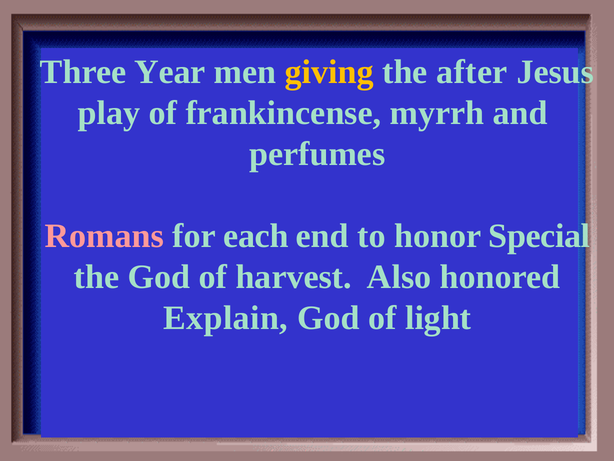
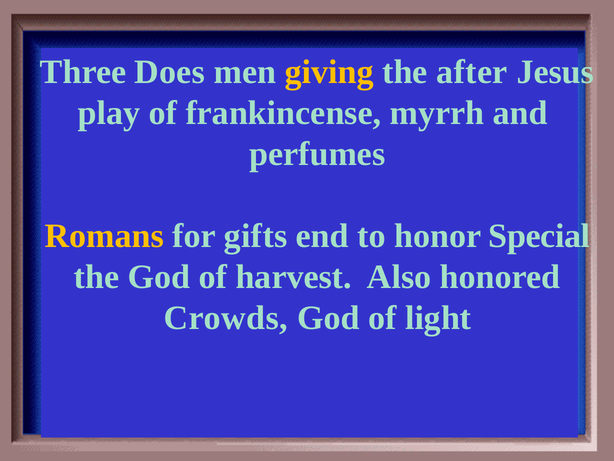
Year: Year -> Does
Romans colour: pink -> yellow
each: each -> gifts
Explain: Explain -> Crowds
